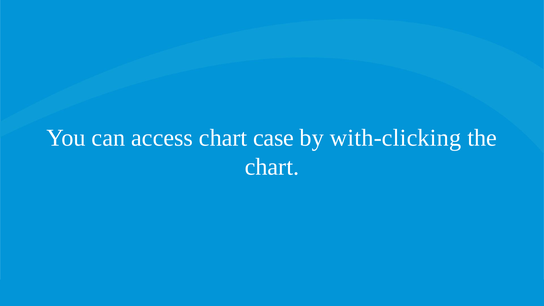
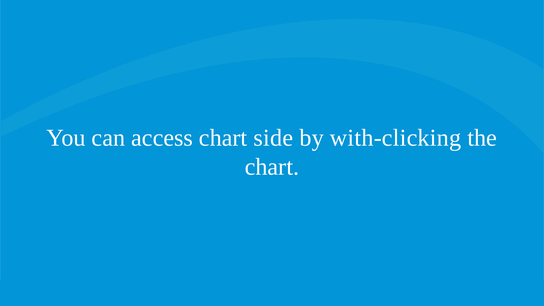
case: case -> side
